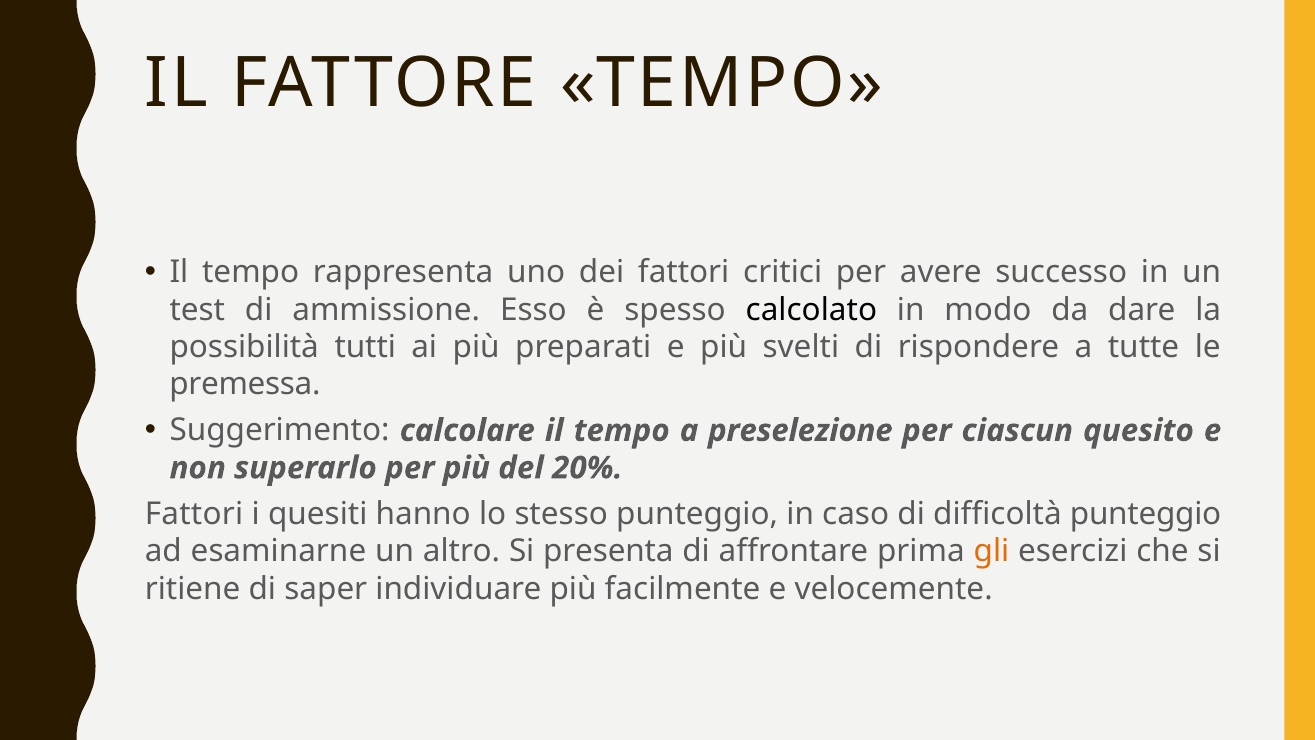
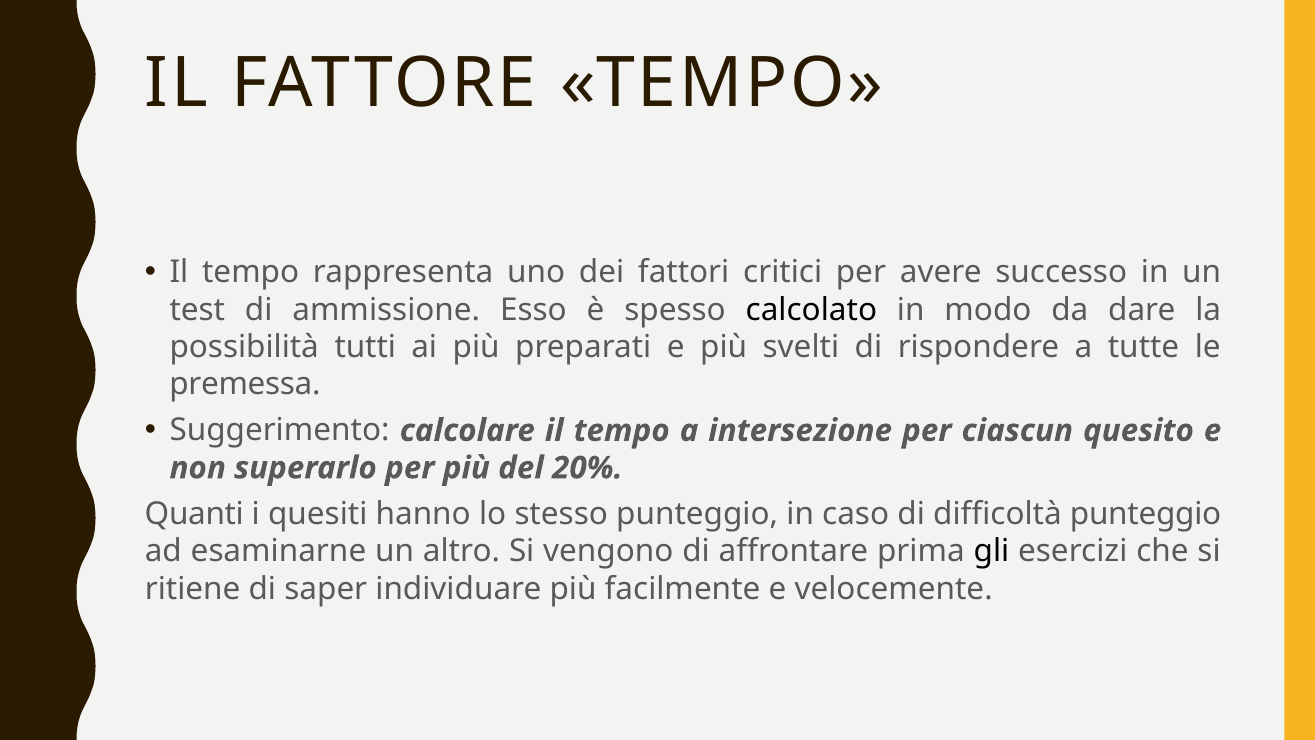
preselezione: preselezione -> intersezione
Fattori at (194, 514): Fattori -> Quanti
presenta: presenta -> vengono
gli colour: orange -> black
